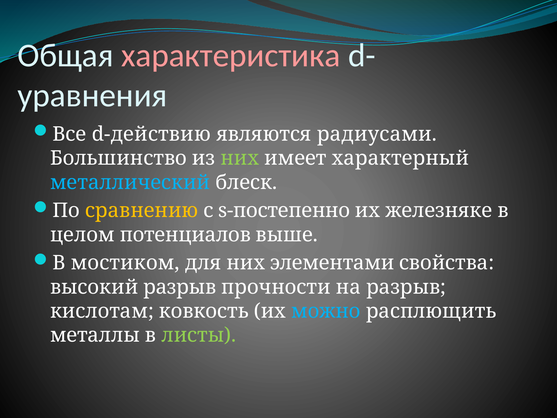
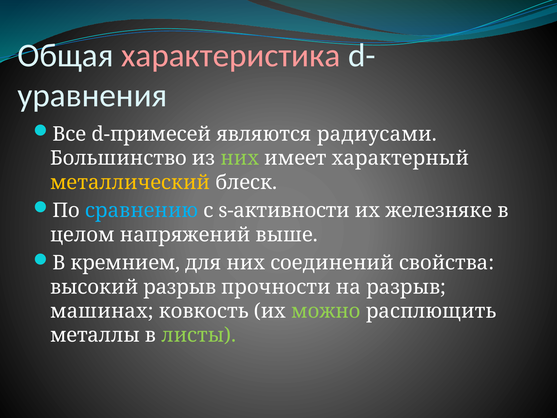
d-действию: d-действию -> d-примесей
металлический colour: light blue -> yellow
сравнению colour: yellow -> light blue
s-постепенно: s-постепенно -> s-активности
потенциалов: потенциалов -> напряжений
мостиком: мостиком -> кремнием
элементами: элементами -> соединений
кислотам: кислотам -> машинах
можно colour: light blue -> light green
